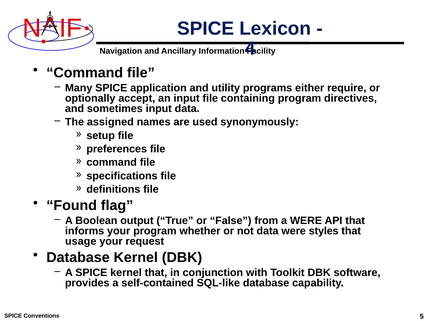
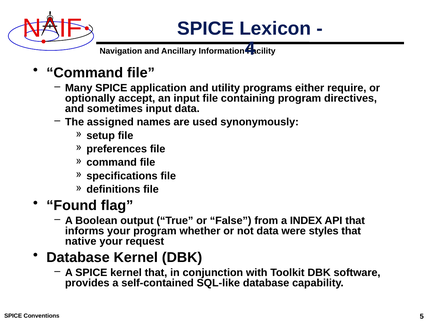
a WERE: WERE -> INDEX
usage: usage -> native
